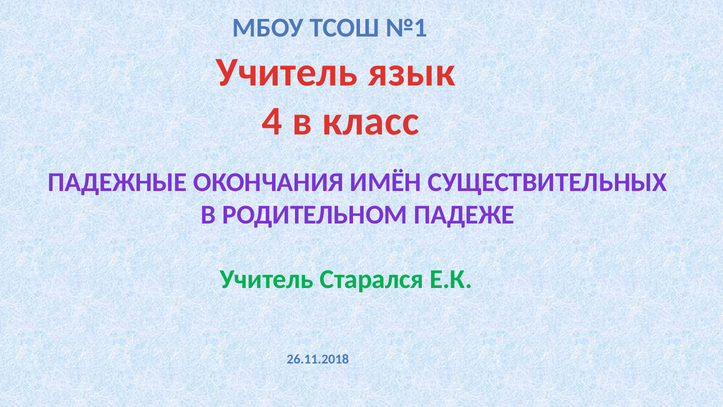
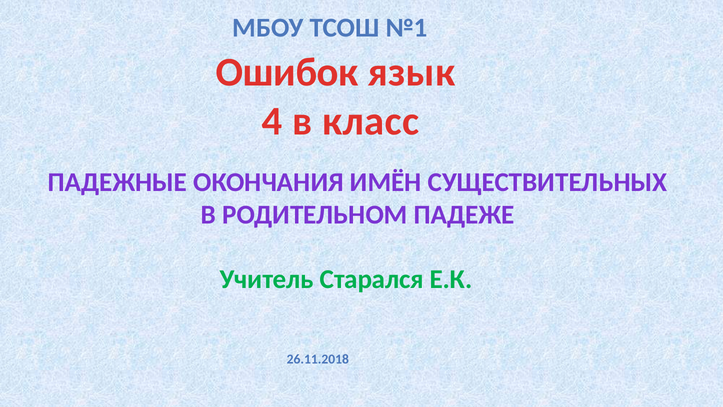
Учитель at (287, 72): Учитель -> Ошибок
